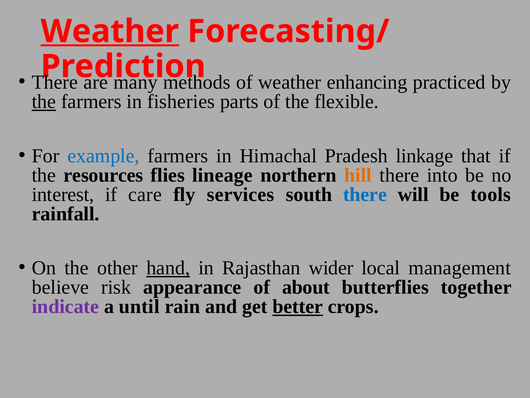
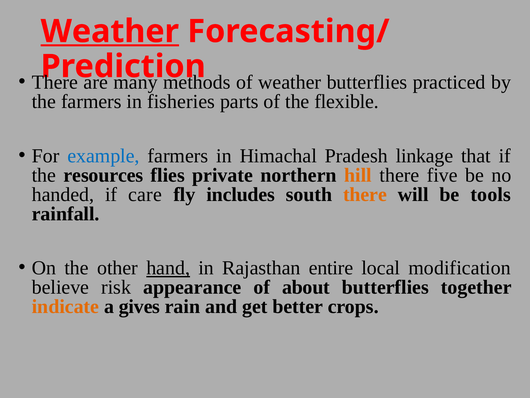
weather enhancing: enhancing -> butterflies
the at (44, 102) underline: present -> none
lineage: lineage -> private
into: into -> five
interest: interest -> handed
services: services -> includes
there at (365, 194) colour: blue -> orange
wider: wider -> entire
management: management -> modification
indicate colour: purple -> orange
until: until -> gives
better underline: present -> none
